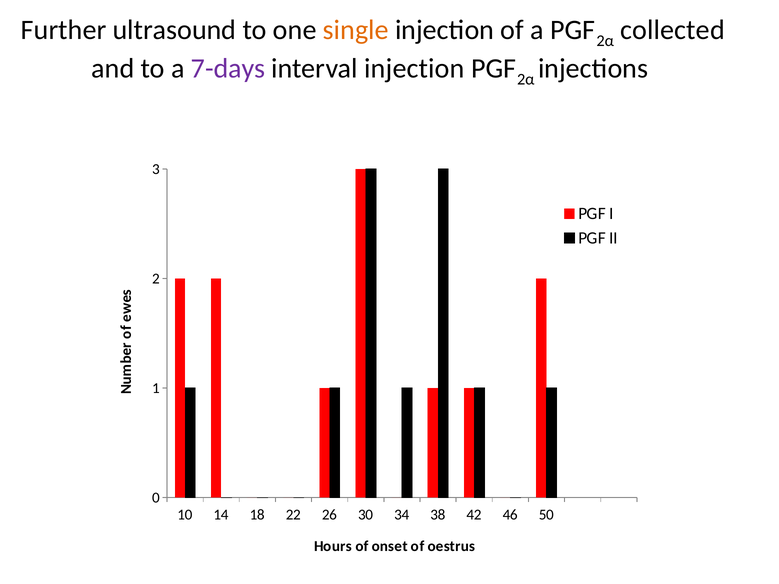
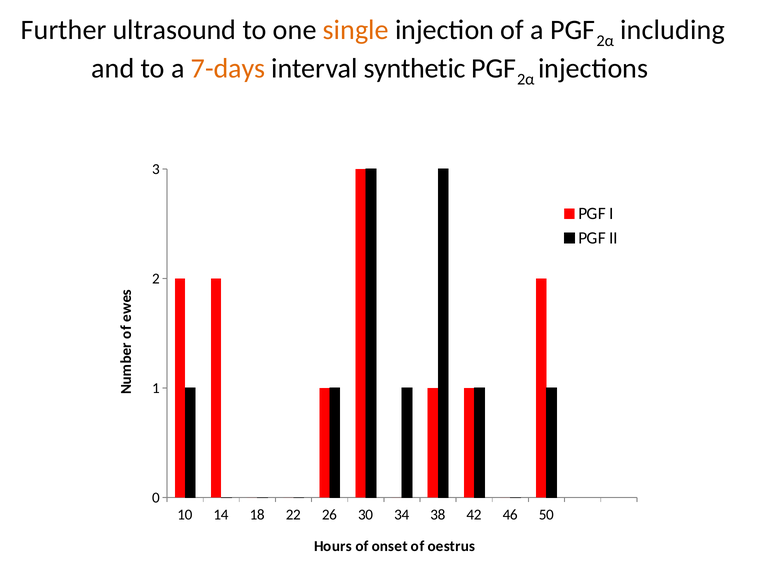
collected: collected -> including
7-days colour: purple -> orange
interval injection: injection -> synthetic
